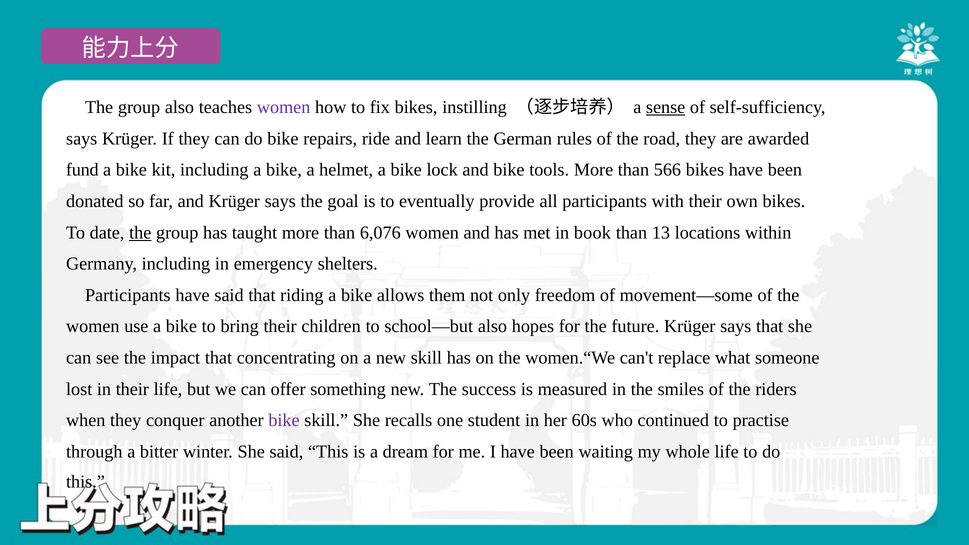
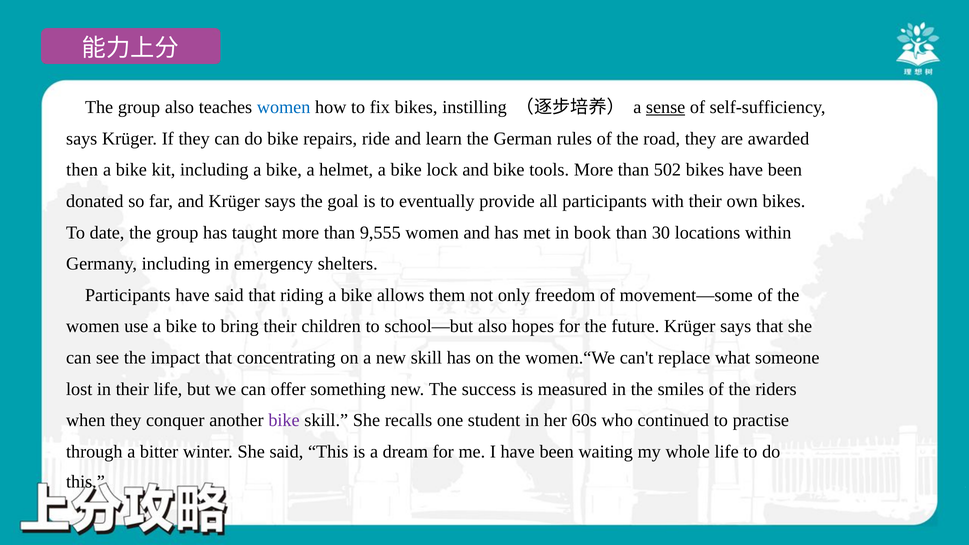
women at (284, 107) colour: purple -> blue
fund: fund -> then
566: 566 -> 502
the at (140, 233) underline: present -> none
6,076: 6,076 -> 9,555
13: 13 -> 30
